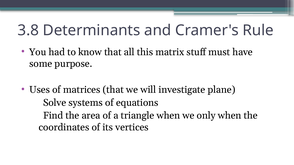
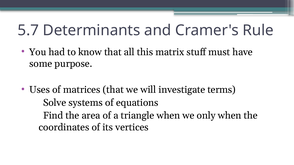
3.8: 3.8 -> 5.7
plane: plane -> terms
